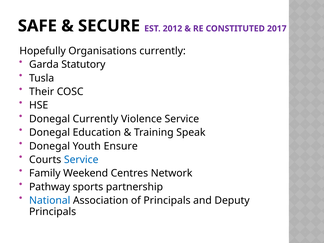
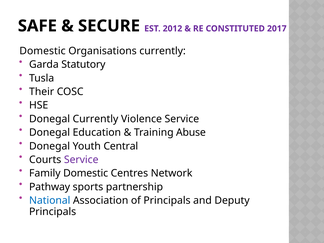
Hopefully at (43, 51): Hopefully -> Domestic
Speak: Speak -> Abuse
Ensure: Ensure -> Central
Service at (81, 160) colour: blue -> purple
Family Weekend: Weekend -> Domestic
